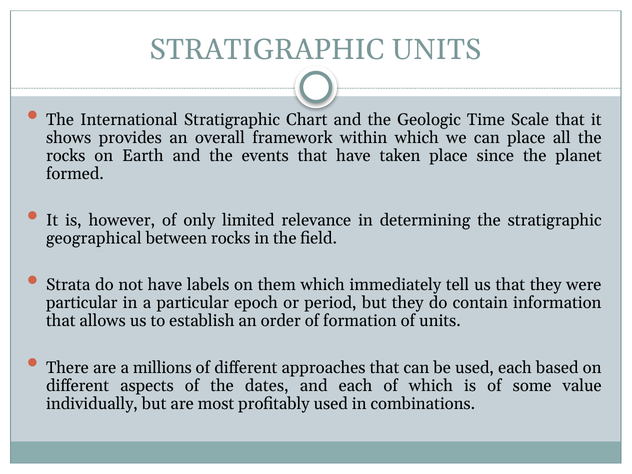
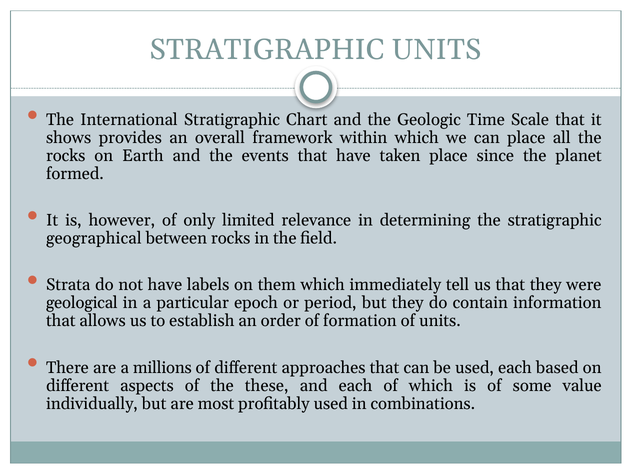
particular at (82, 303): particular -> geological
dates: dates -> these
